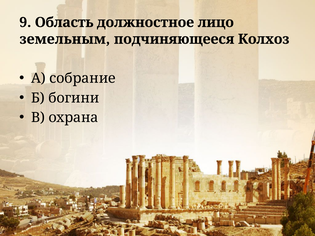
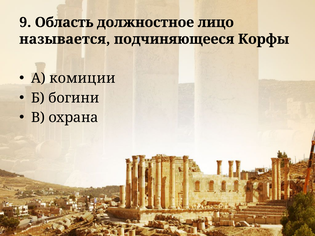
земельным: земельным -> называется
Колхоз: Колхоз -> Корфы
собрание: собрание -> комиции
